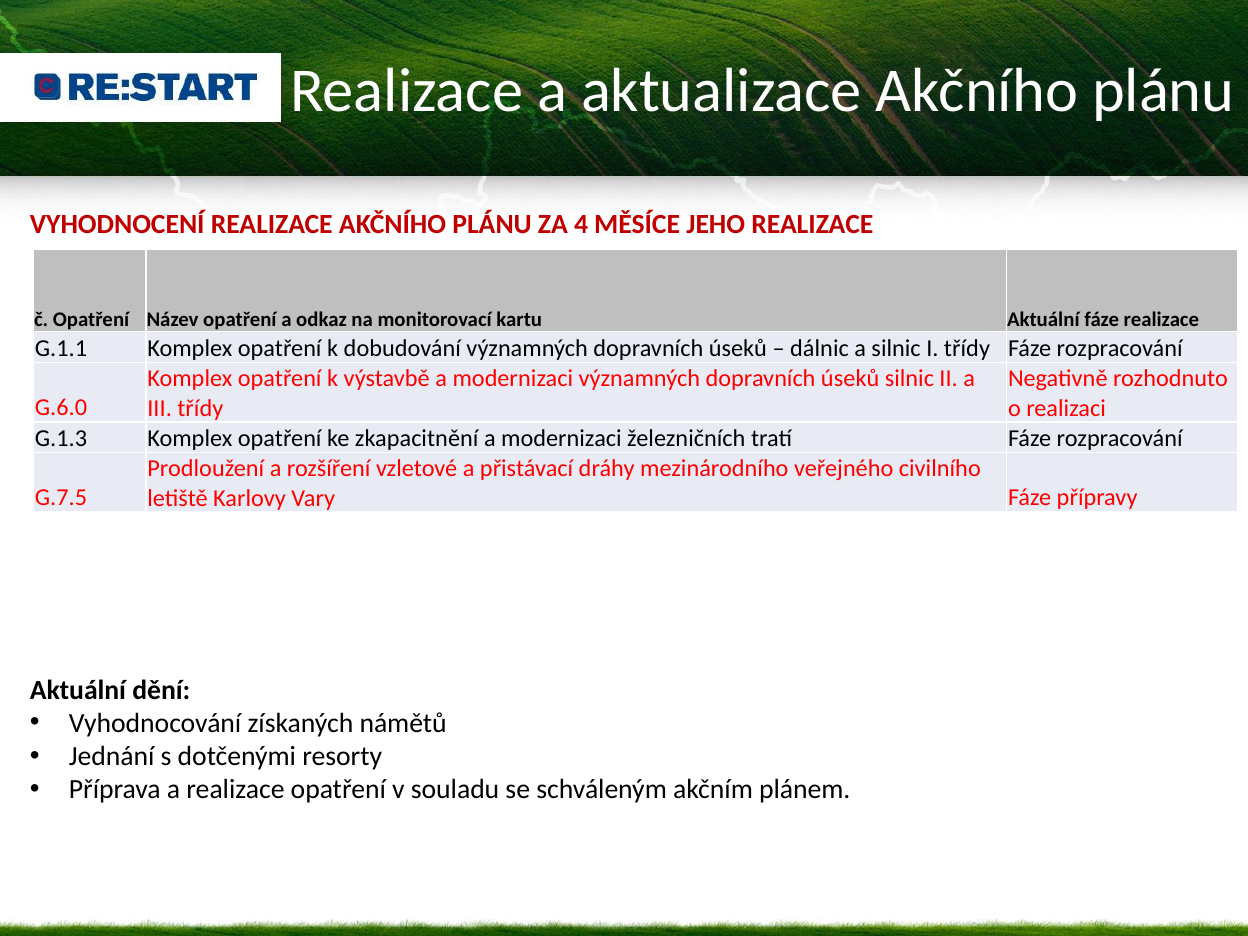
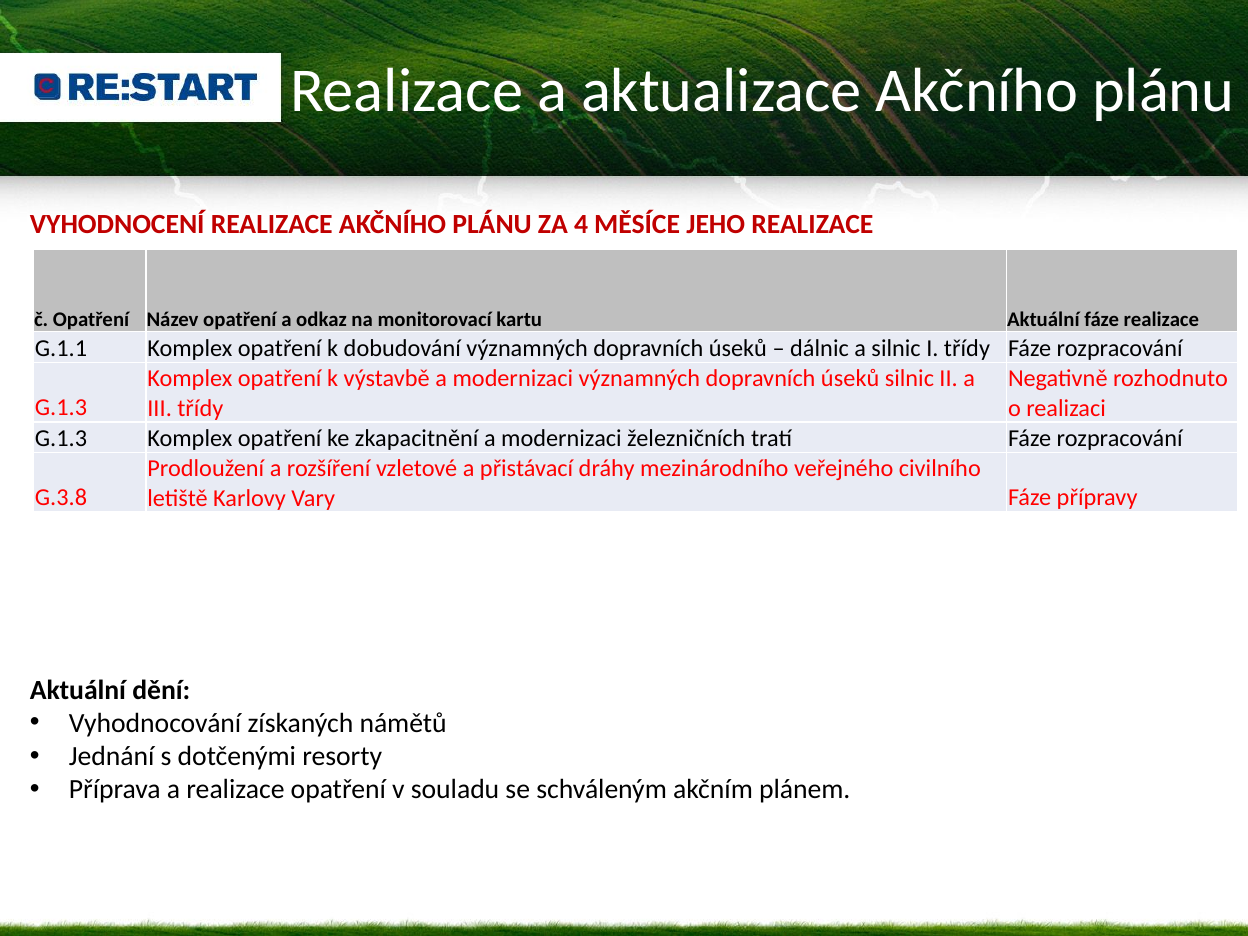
G.6.0 at (61, 407): G.6.0 -> G.1.3
G.7.5: G.7.5 -> G.3.8
